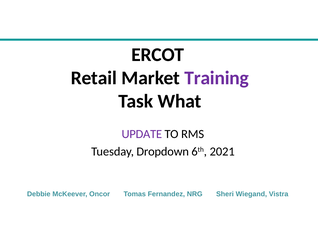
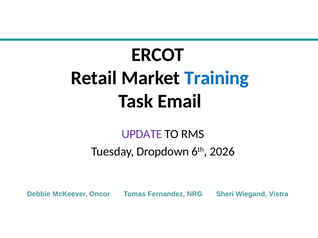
Training colour: purple -> blue
What: What -> Email
2021: 2021 -> 2026
